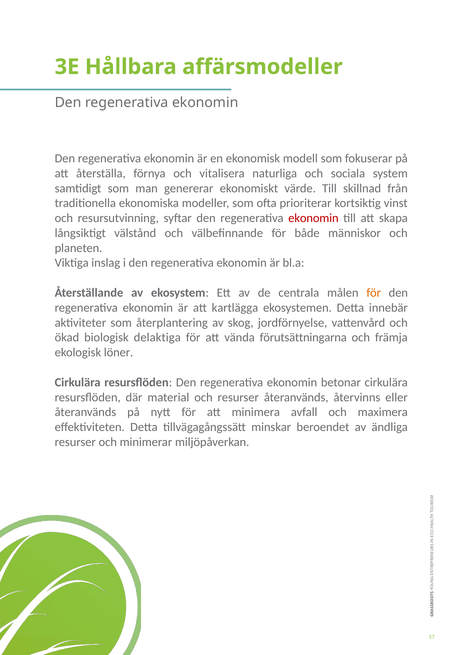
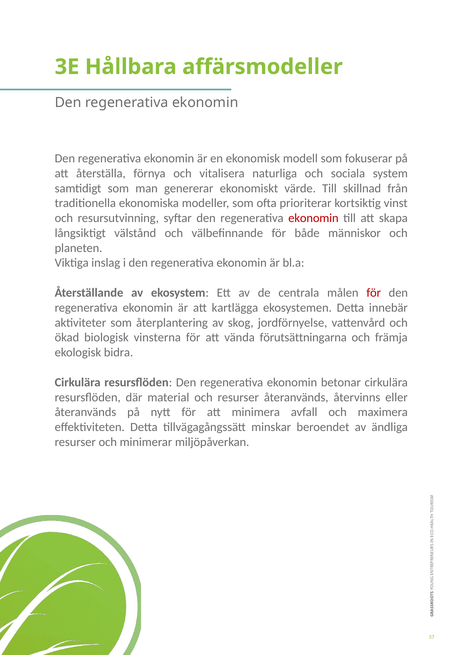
för at (374, 293) colour: orange -> red
delaktiga: delaktiga -> vinsterna
löner: löner -> bidra
